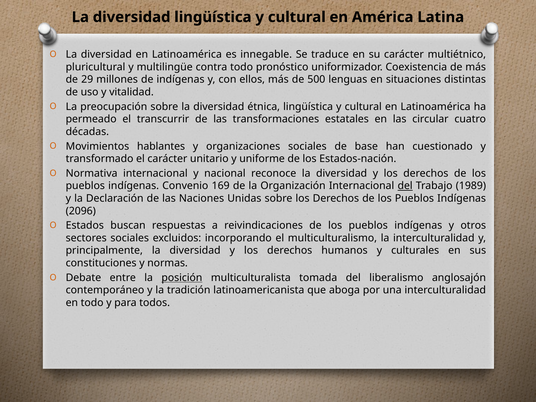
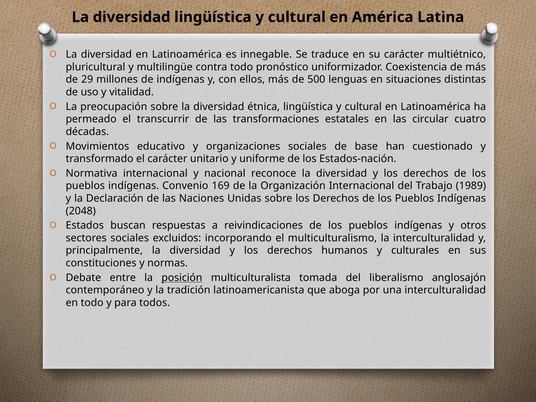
hablantes: hablantes -> educativo
del at (405, 186) underline: present -> none
2096: 2096 -> 2048
